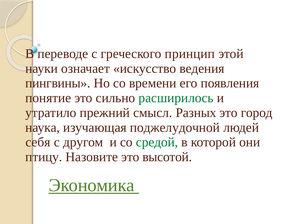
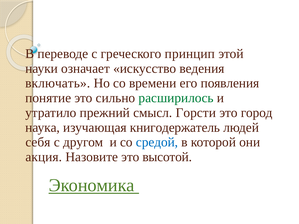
пингвины: пингвины -> включать
Разных: Разных -> Горсти
поджелудочной: поджелудочной -> книгодержатель
средой colour: green -> blue
птицу: птицу -> акция
